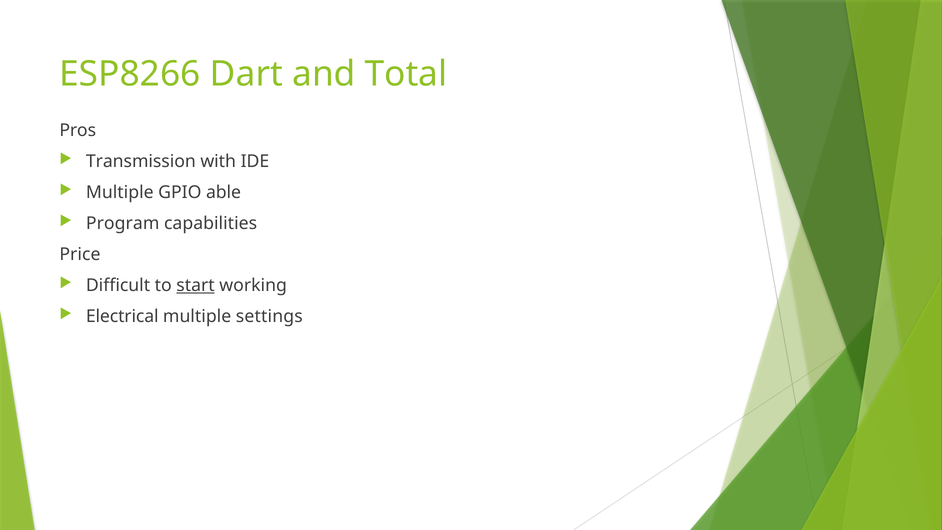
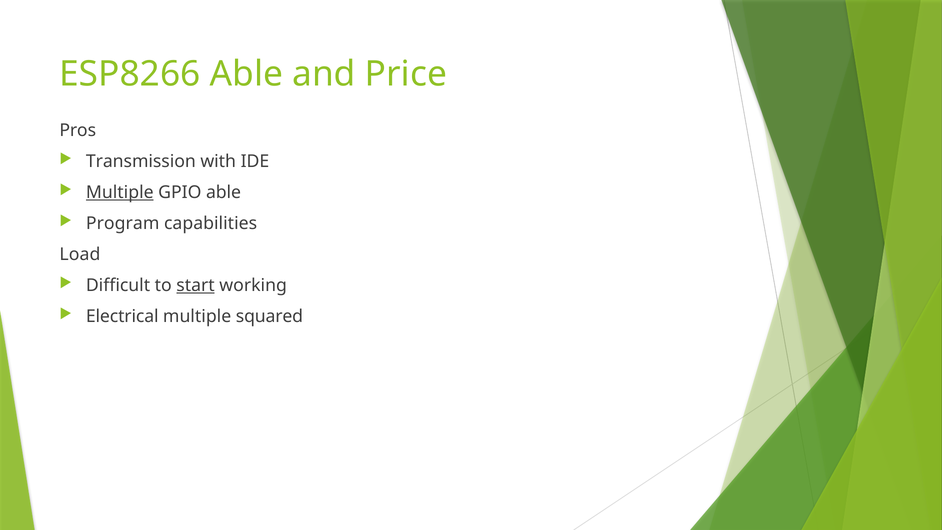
ESP8266 Dart: Dart -> Able
Total: Total -> Price
Multiple at (120, 192) underline: none -> present
Price: Price -> Load
settings: settings -> squared
